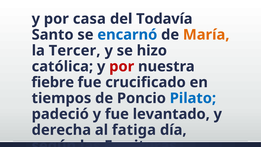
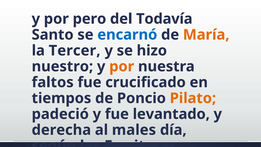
casa: casa -> pero
católica: católica -> nuestro
por at (122, 66) colour: red -> orange
fiebre: fiebre -> faltos
Pilato colour: blue -> orange
fatiga: fatiga -> males
